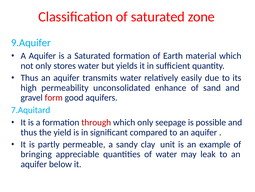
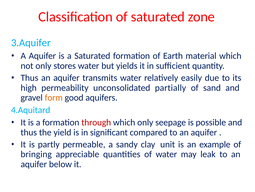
9.Aquifer: 9.Aquifer -> 3.Aquifer
enhance: enhance -> partially
form colour: red -> orange
7.Aquitard: 7.Aquitard -> 4.Aquitard
